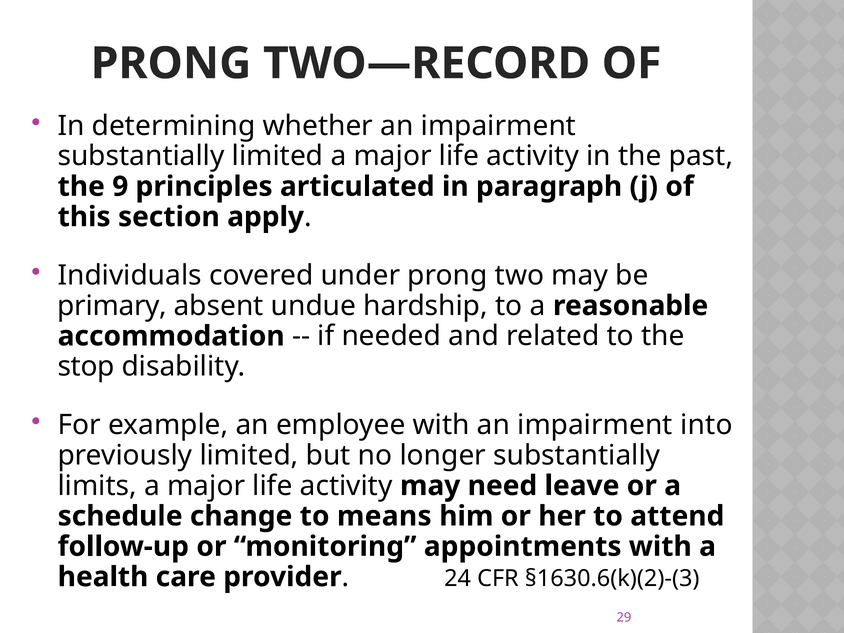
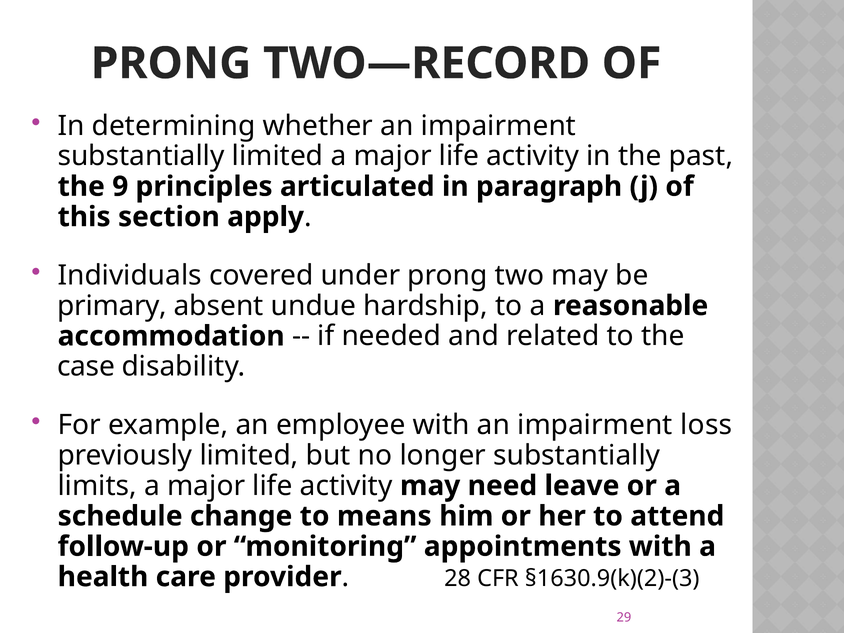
stop: stop -> case
into: into -> loss
24: 24 -> 28
§1630.6(k)(2)-(3: §1630.6(k)(2)-(3 -> §1630.9(k)(2)-(3
